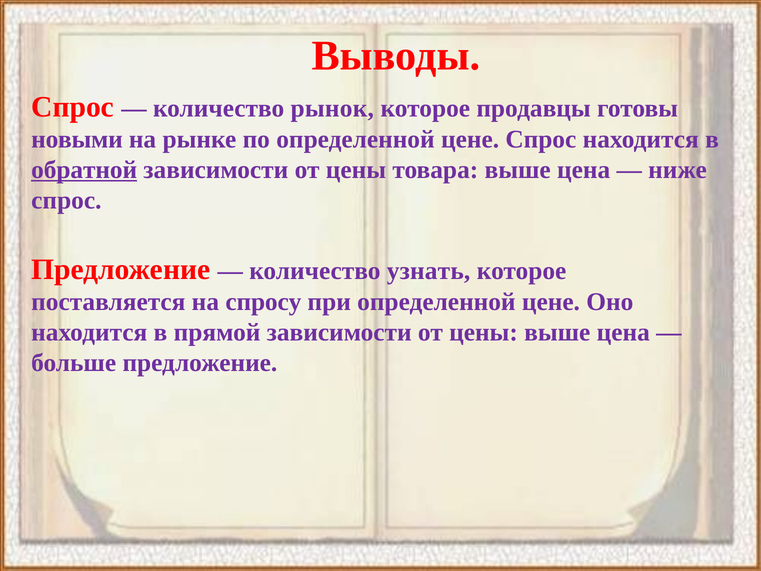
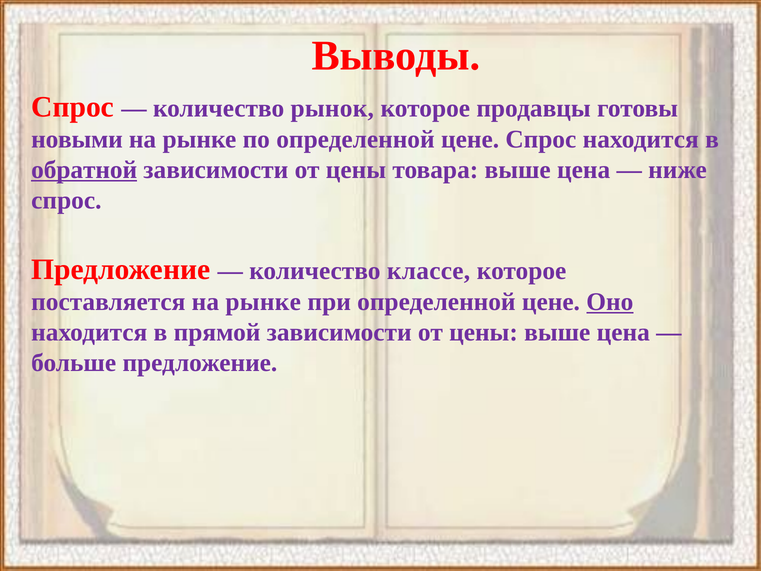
узнать: узнать -> классе
поставляется на спросу: спросу -> рынке
Оно underline: none -> present
